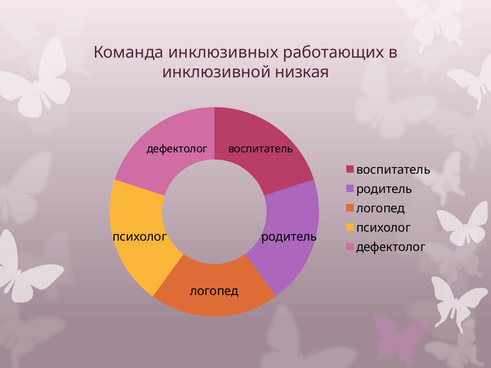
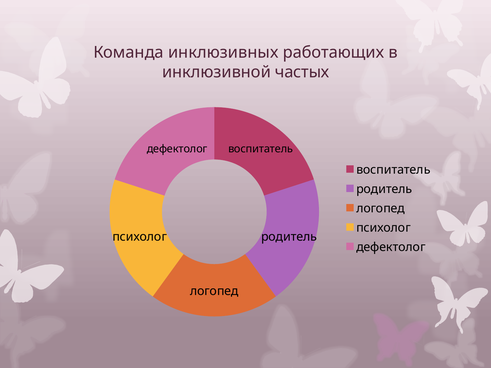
низкая: низкая -> частых
